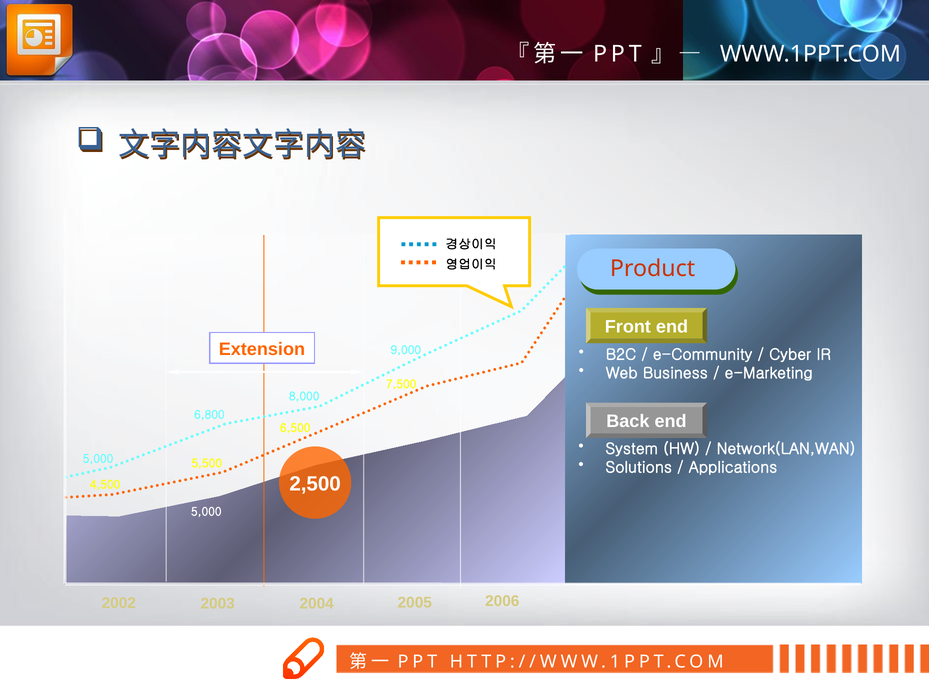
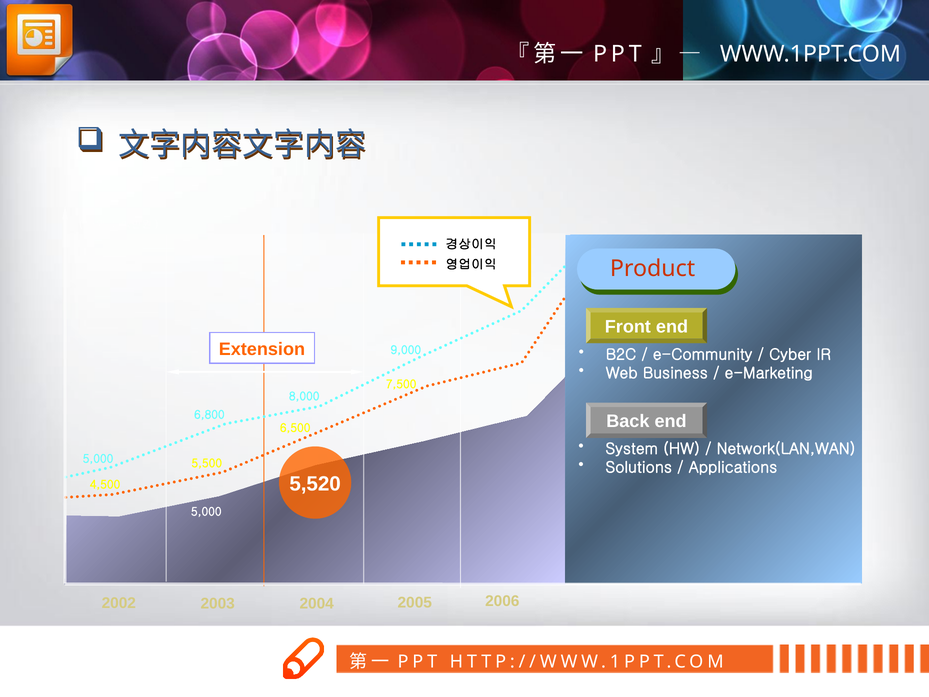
2,500: 2,500 -> 5,520
